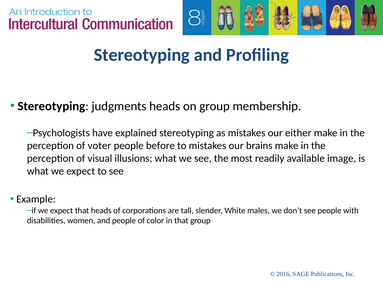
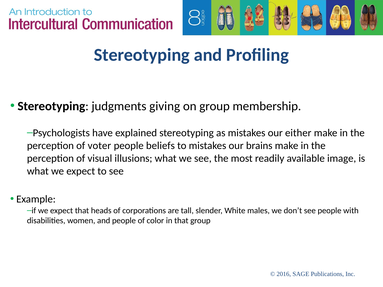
judgments heads: heads -> giving
before: before -> beliefs
